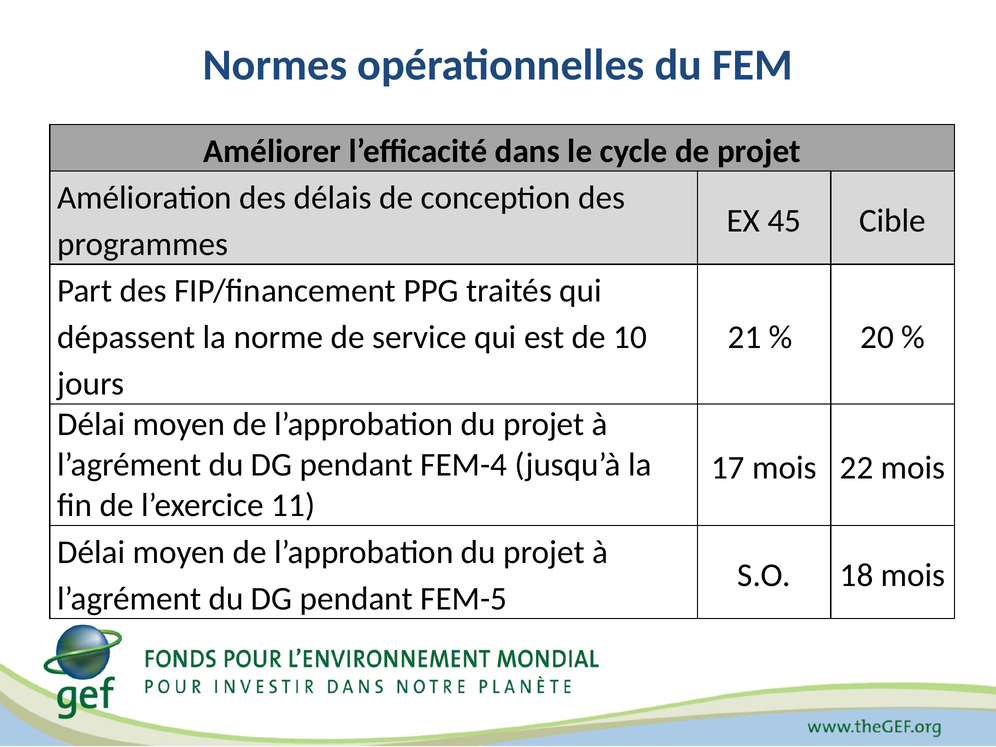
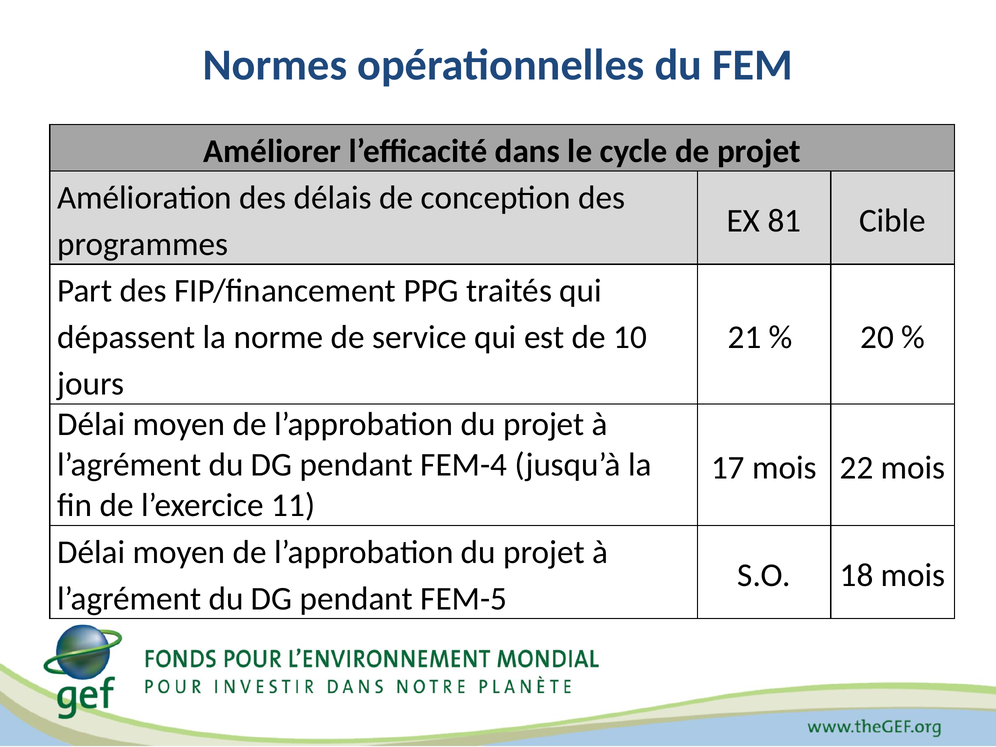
45: 45 -> 81
